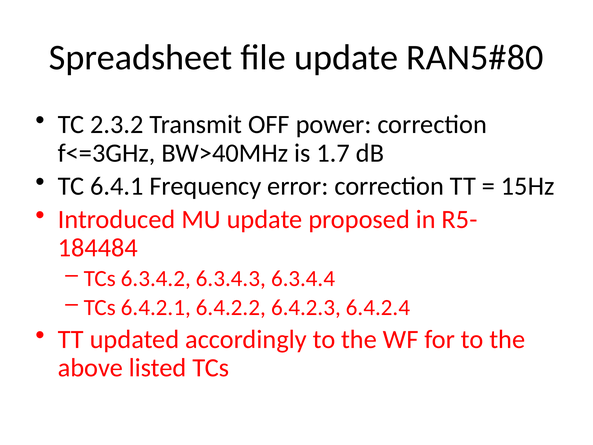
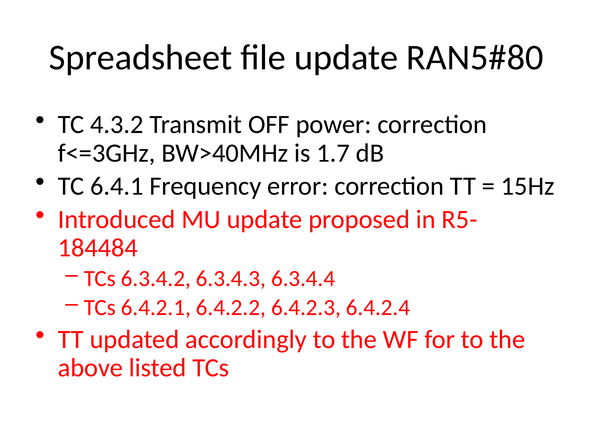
2.3.2: 2.3.2 -> 4.3.2
